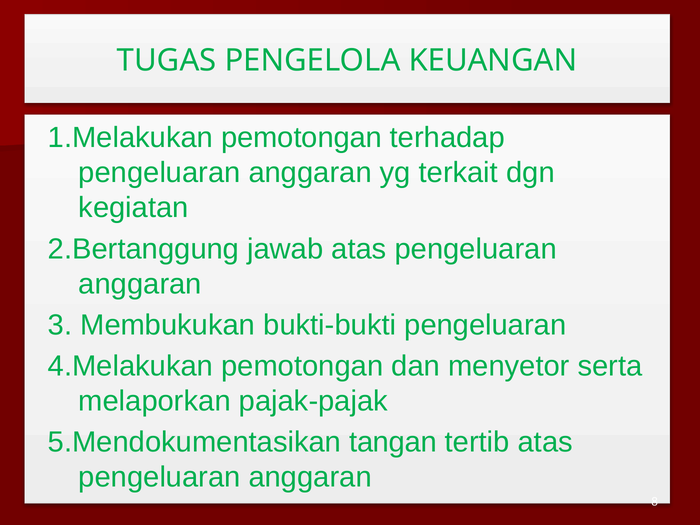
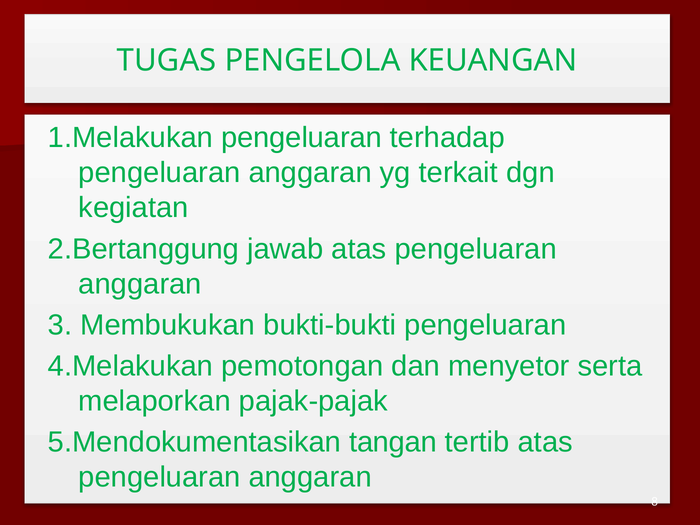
1.Melakukan pemotongan: pemotongan -> pengeluaran
